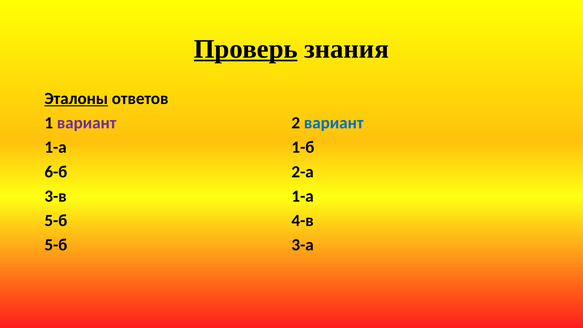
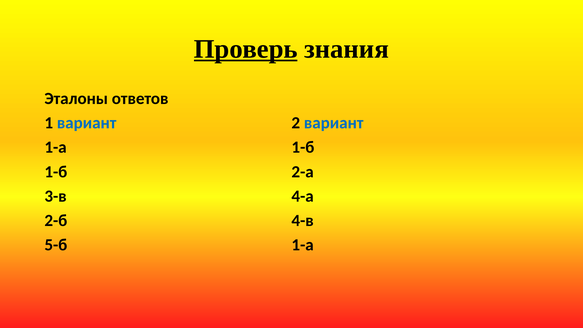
Эталоны underline: present -> none
вариант at (87, 123) colour: purple -> blue
6-б at (56, 172): 6-б -> 1-б
1-а at (303, 196): 1-а -> 4-а
5-б at (56, 221): 5-б -> 2-б
3-а at (303, 245): 3-а -> 1-а
